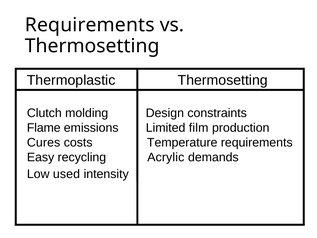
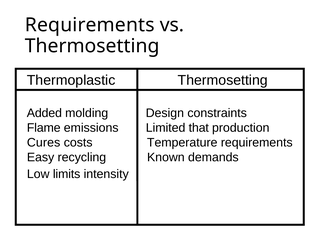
Clutch: Clutch -> Added
film: film -> that
Acrylic: Acrylic -> Known
used: used -> limits
